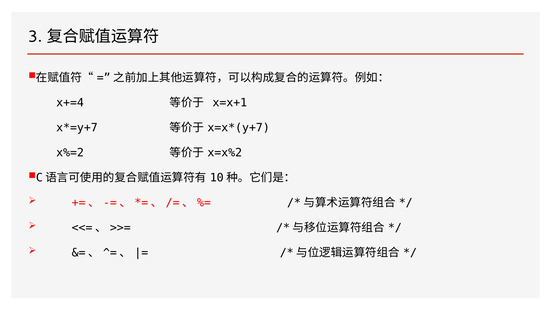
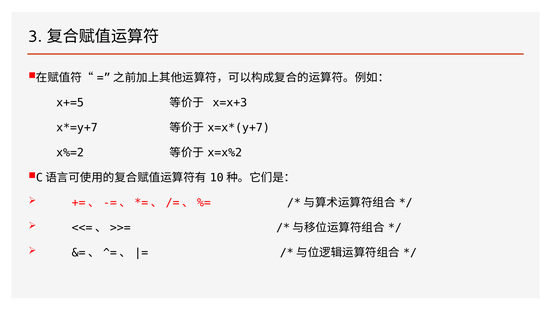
x+=4: x+=4 -> x+=5
x=x+1: x=x+1 -> x=x+3
